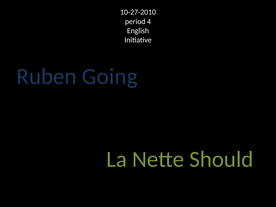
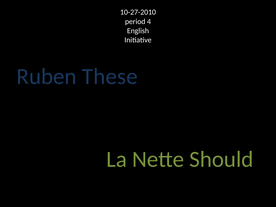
Going: Going -> These
